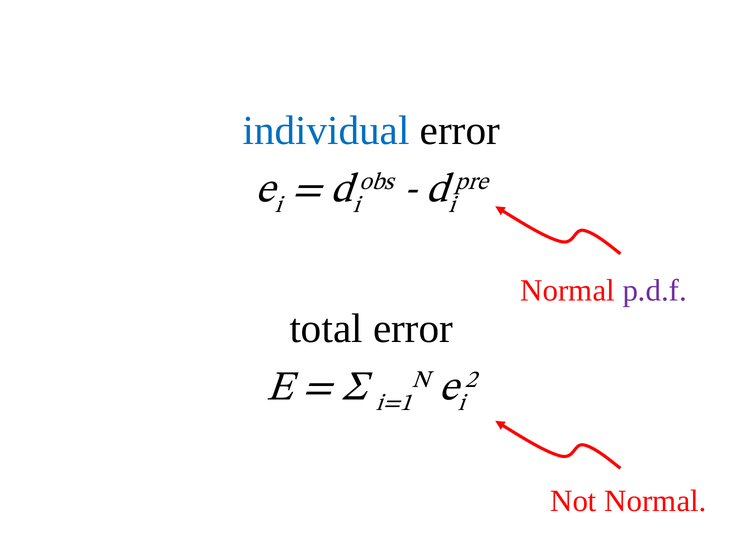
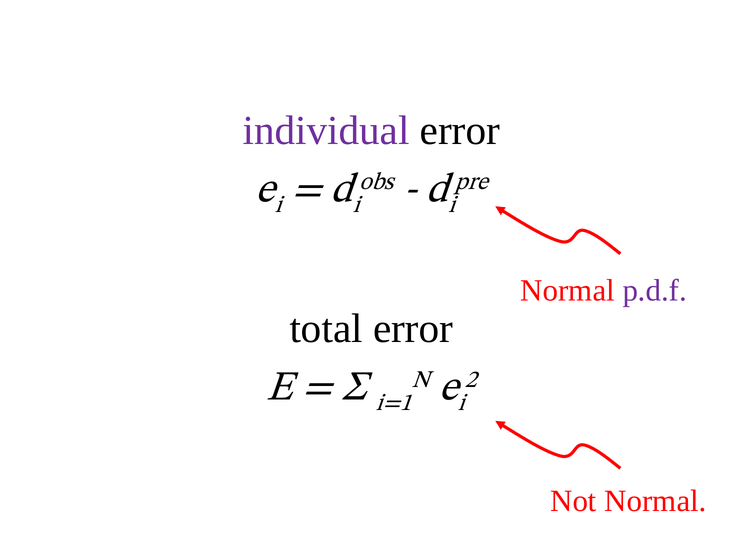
individual colour: blue -> purple
